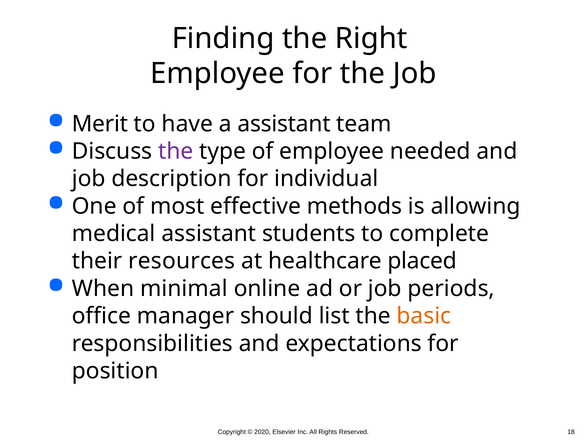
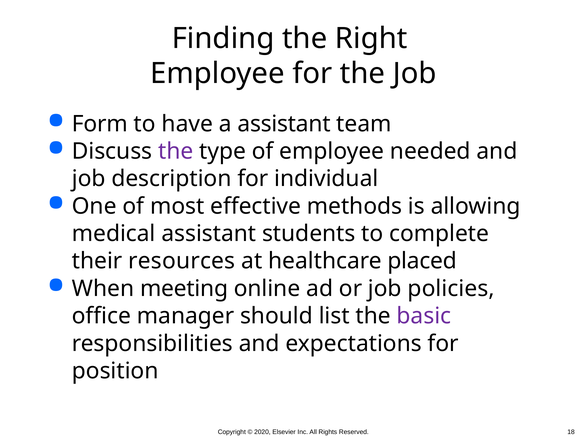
Merit: Merit -> Form
minimal: minimal -> meeting
periods: periods -> policies
basic colour: orange -> purple
